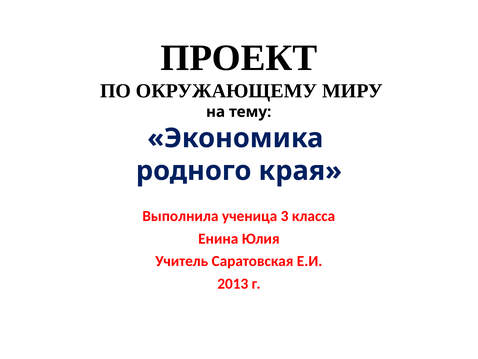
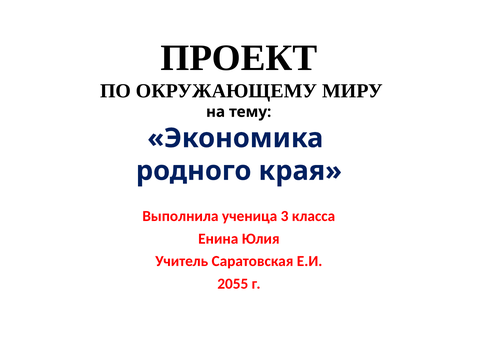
2013: 2013 -> 2055
